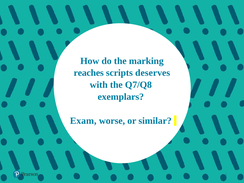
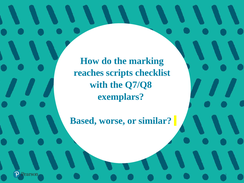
deserves: deserves -> checklist
Exam: Exam -> Based
